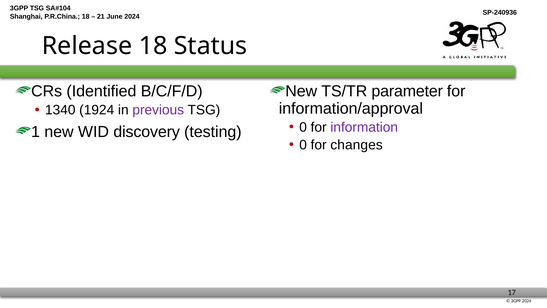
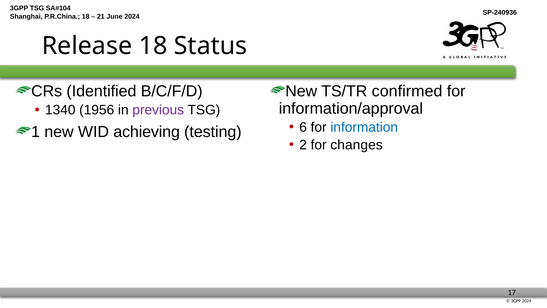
parameter: parameter -> confirmed
1924: 1924 -> 1956
0 at (303, 127): 0 -> 6
information colour: purple -> blue
discovery: discovery -> achieving
0 at (303, 145): 0 -> 2
